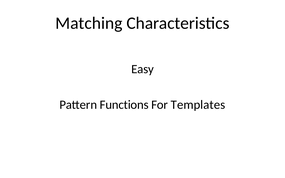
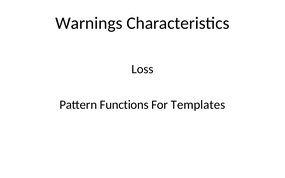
Matching: Matching -> Warnings
Easy: Easy -> Loss
